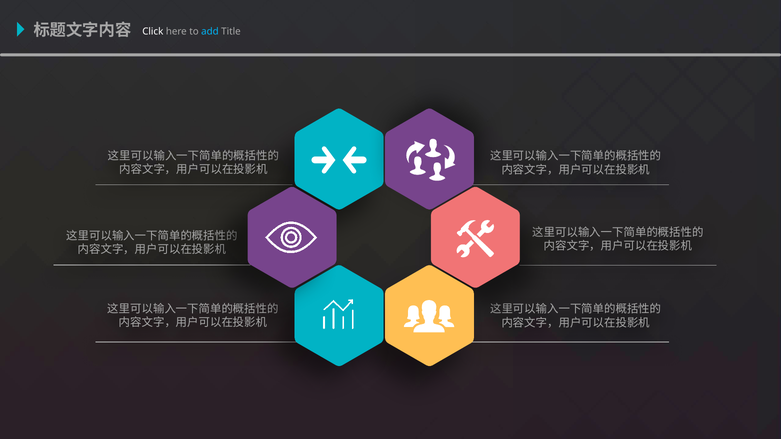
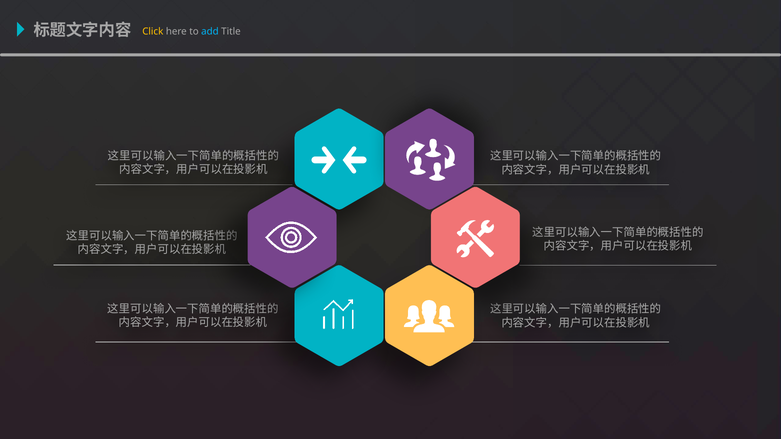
Click colour: white -> yellow
